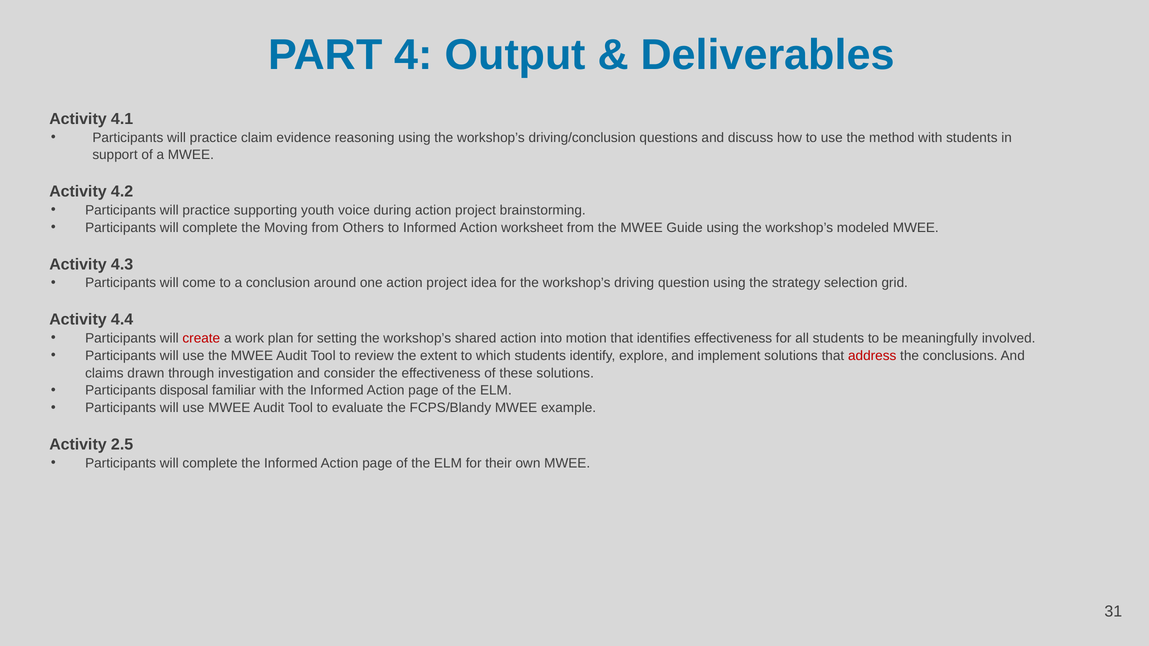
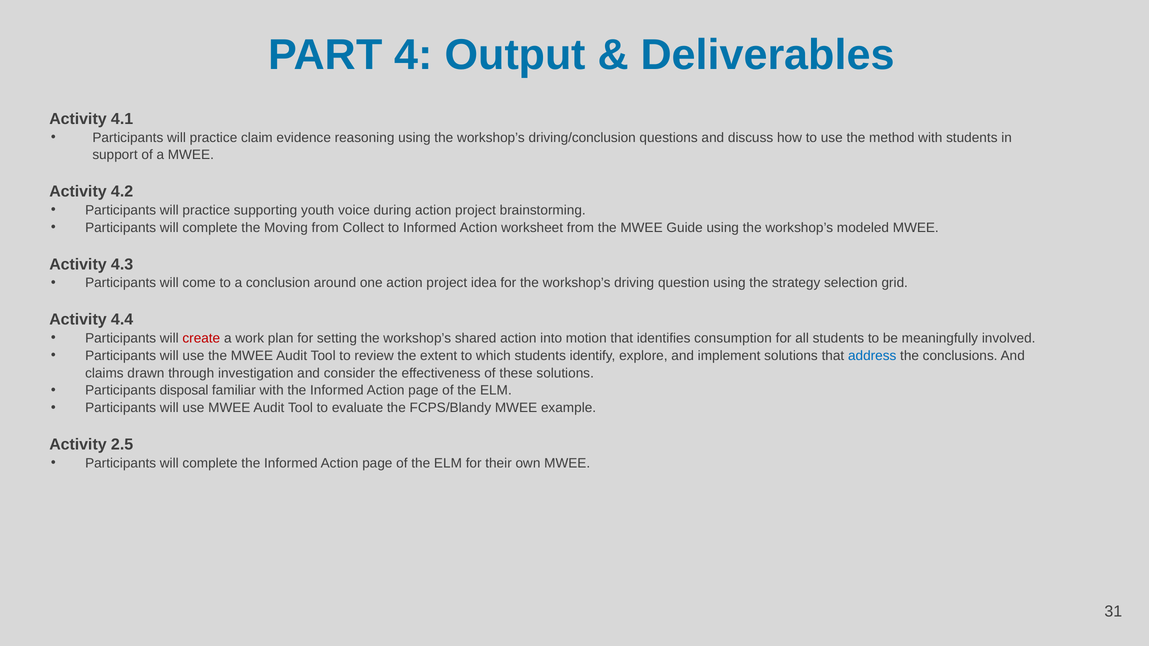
Others: Others -> Collect
identifies effectiveness: effectiveness -> consumption
address colour: red -> blue
